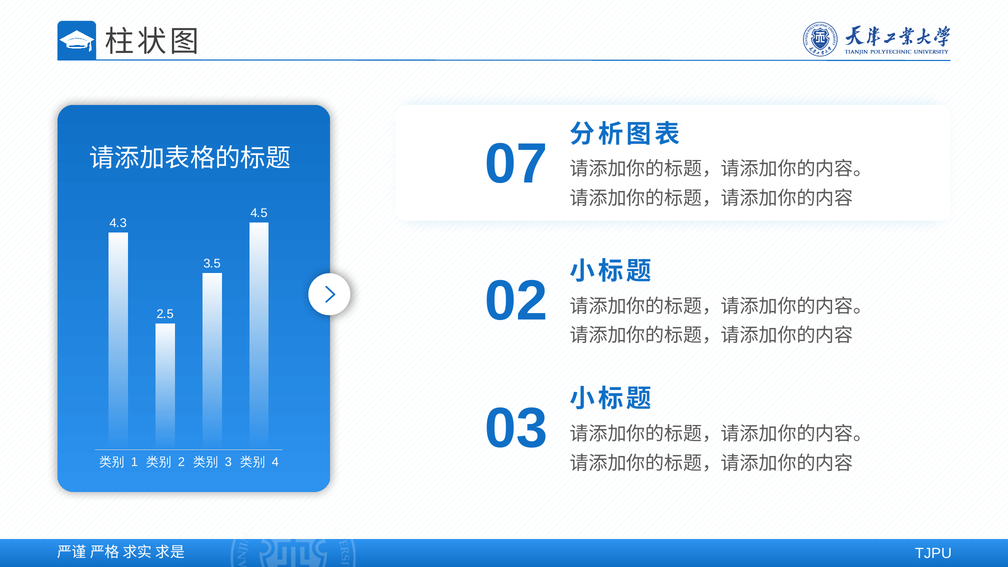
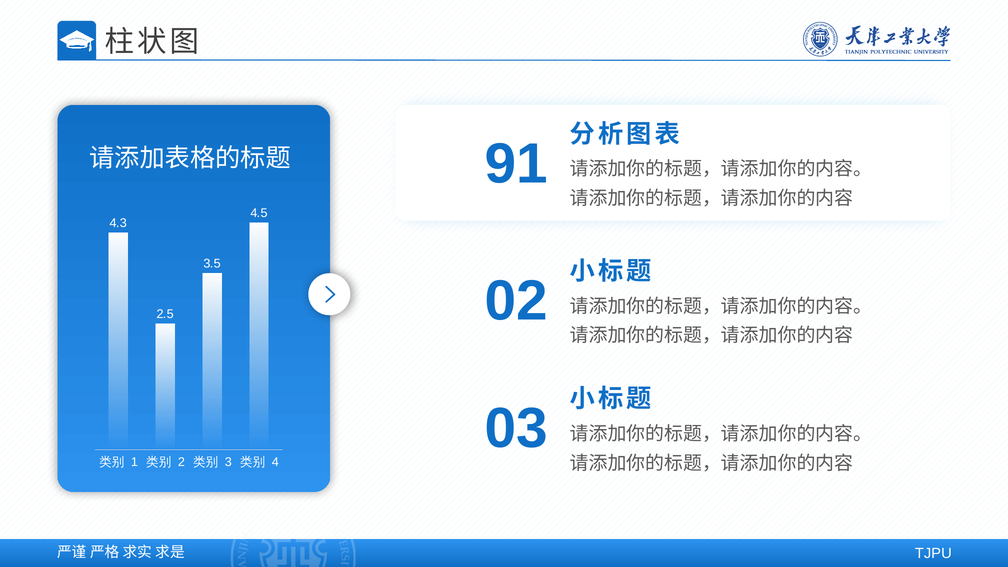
07: 07 -> 91
